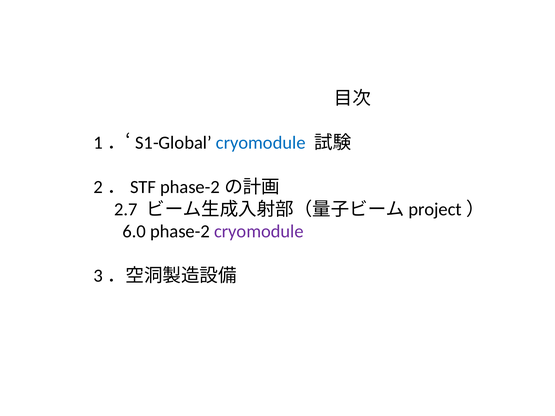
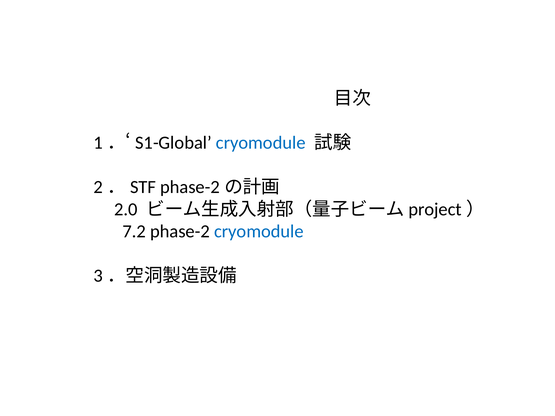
2.7: 2.7 -> 2.0
6.0: 6.0 -> 7.2
cryomodule at (259, 232) colour: purple -> blue
